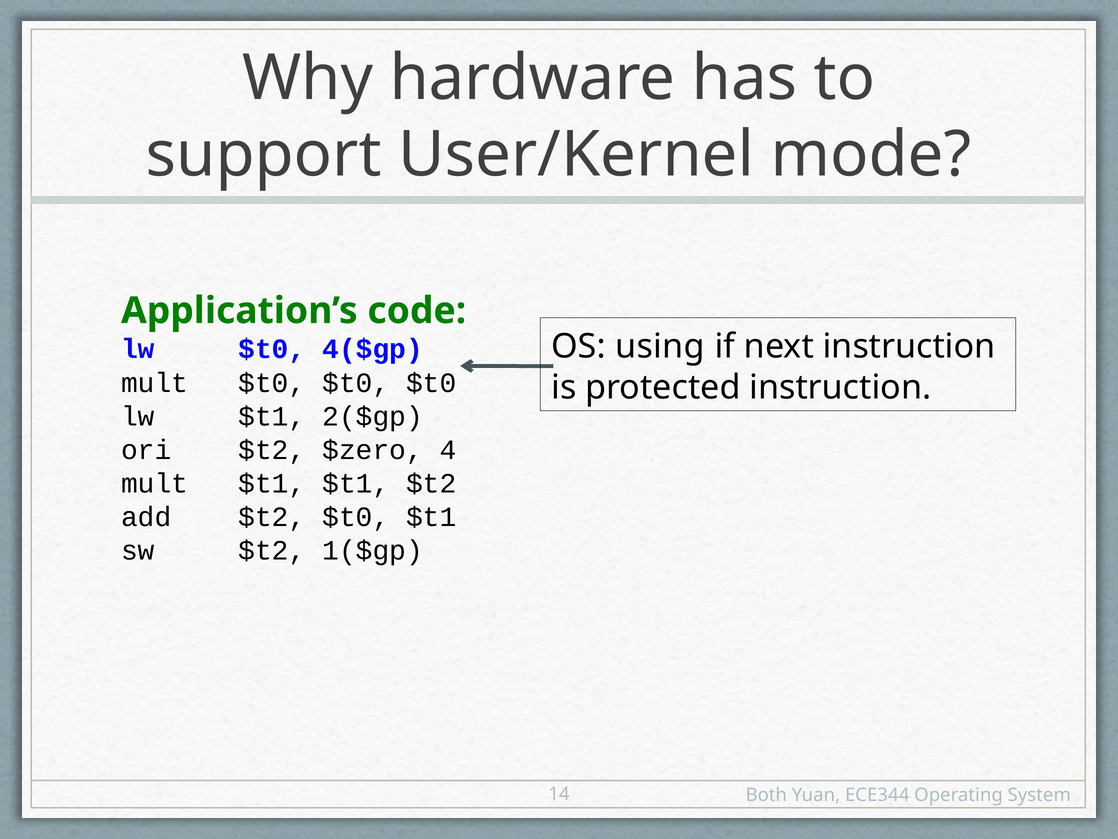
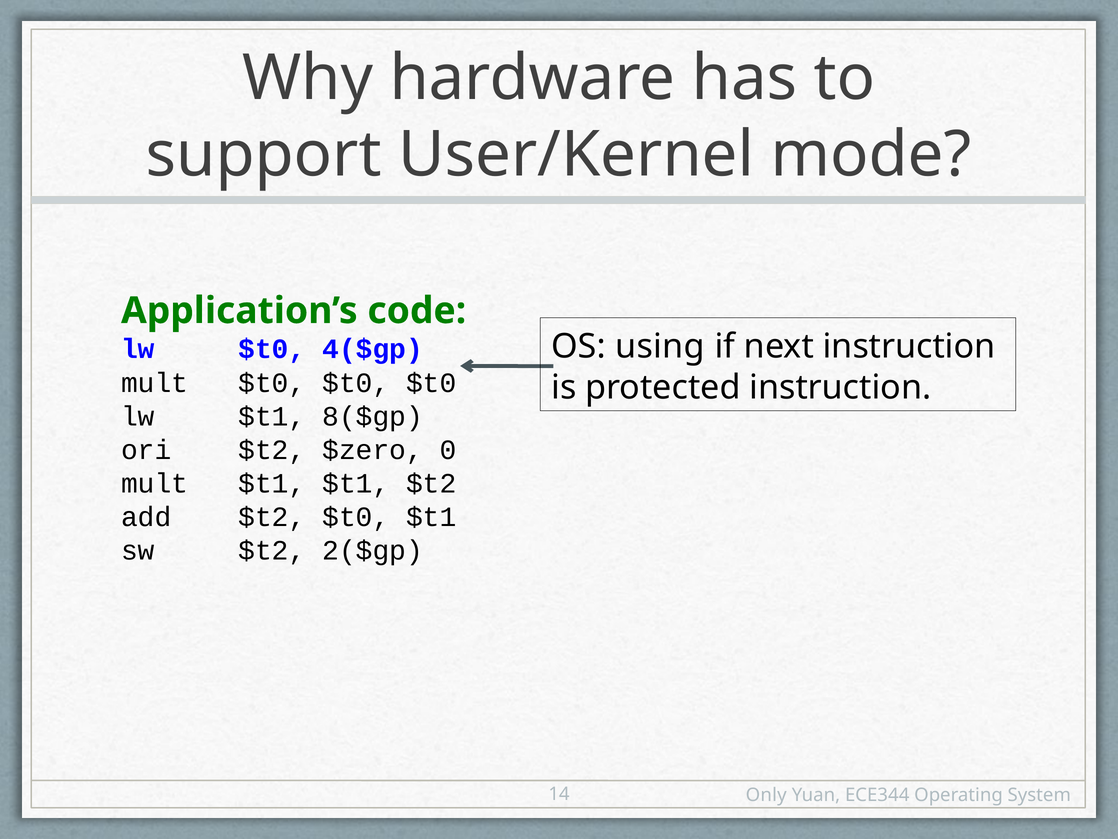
2($gp: 2($gp -> 8($gp
4: 4 -> 0
1($gp: 1($gp -> 2($gp
Both: Both -> Only
